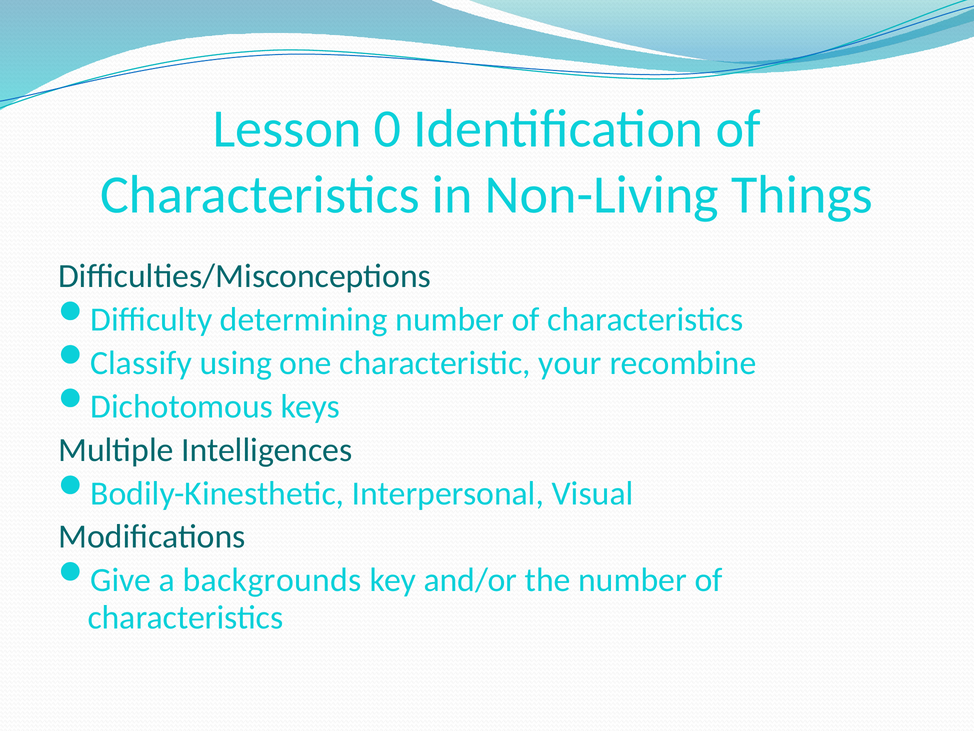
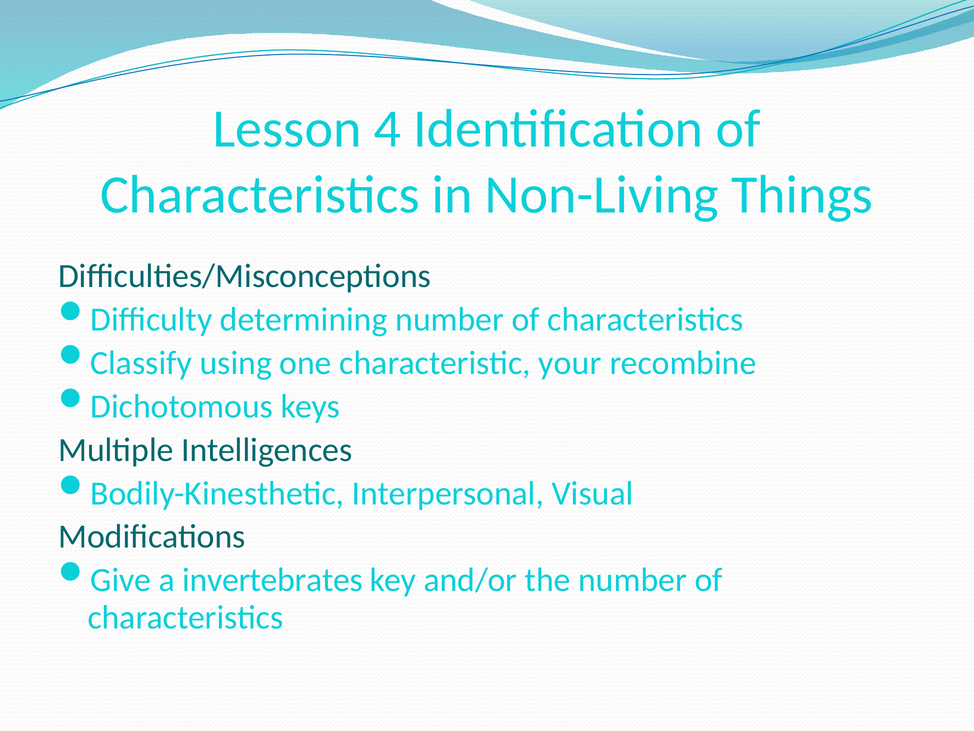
0: 0 -> 4
backgrounds: backgrounds -> invertebrates
